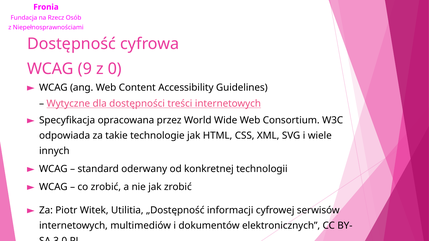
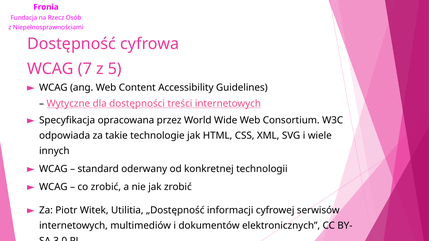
9: 9 -> 7
0: 0 -> 5
